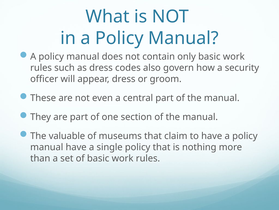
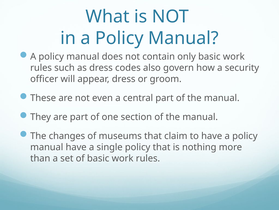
valuable: valuable -> changes
